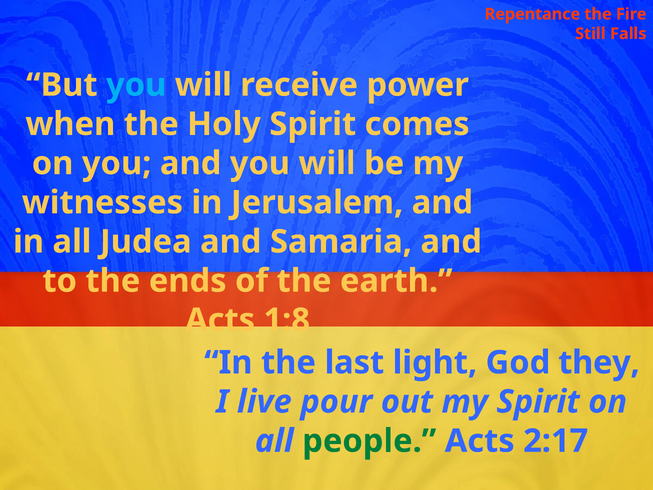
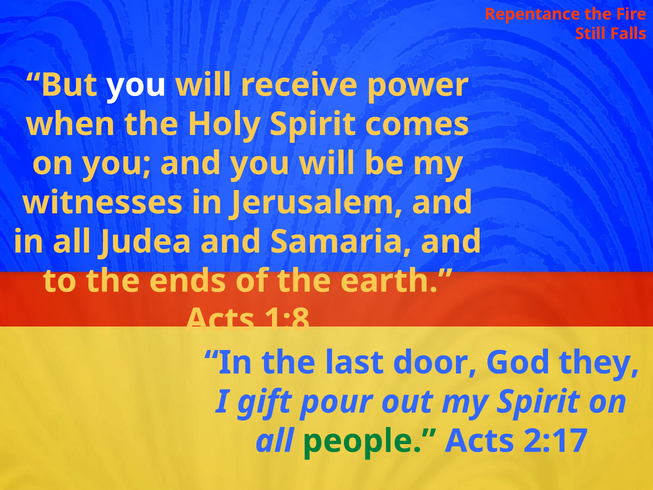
you at (136, 85) colour: light blue -> white
light: light -> door
live: live -> gift
